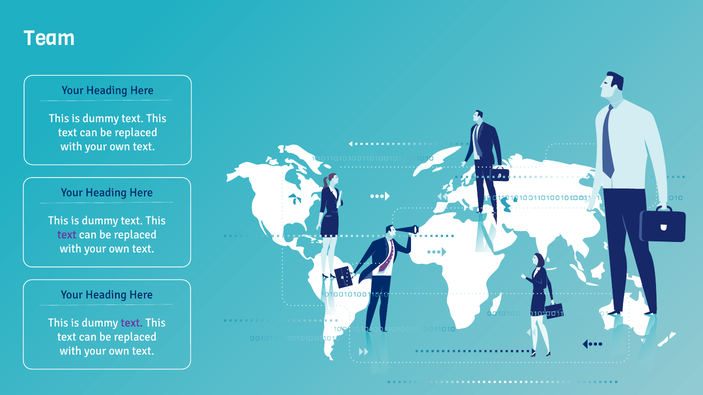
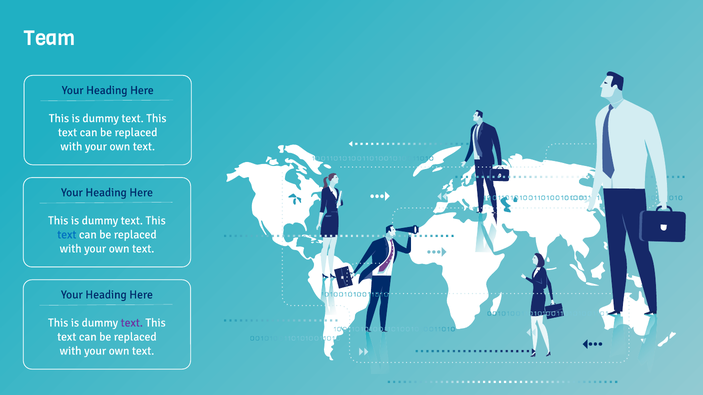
text at (67, 235) colour: purple -> blue
